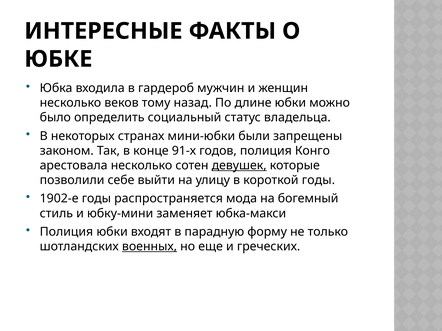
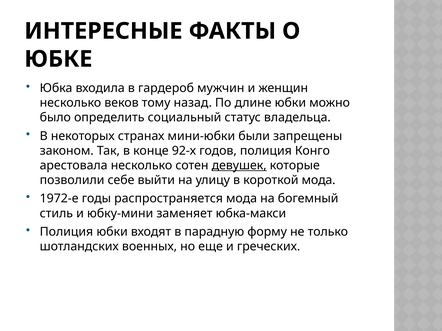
91-х: 91-х -> 92-х
короткой годы: годы -> мода
1902-е: 1902-е -> 1972-е
военных underline: present -> none
